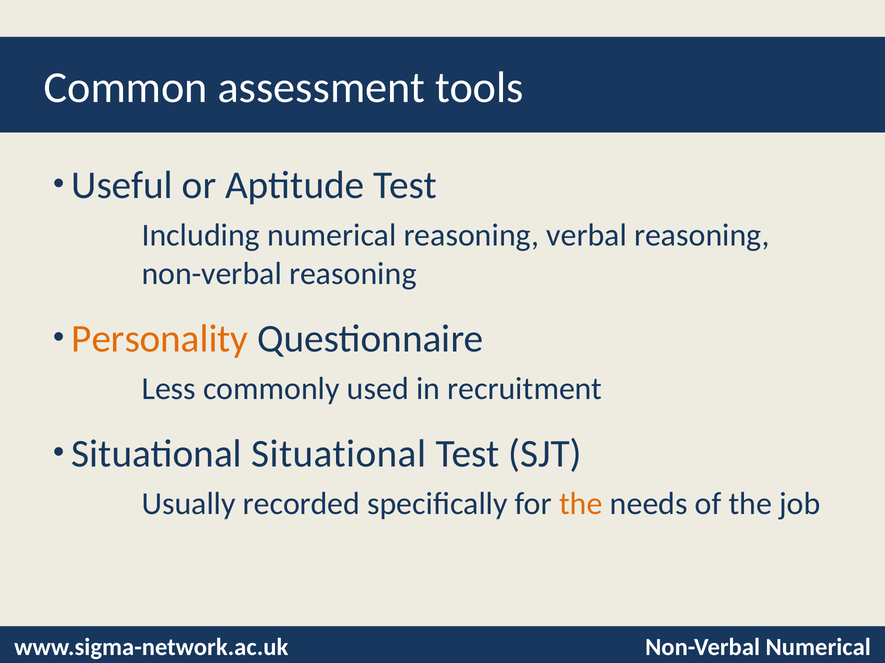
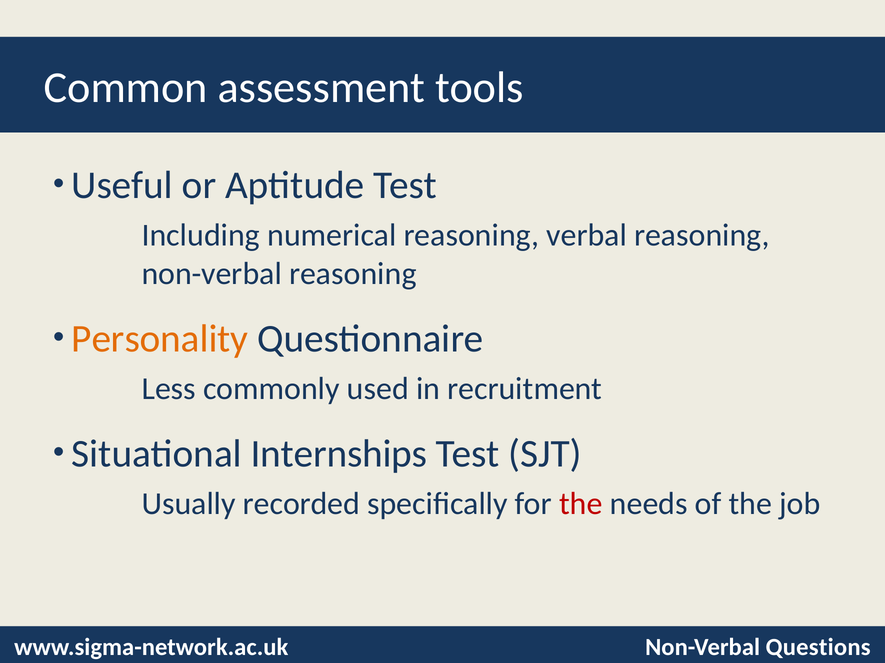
Situational Situational: Situational -> Internships
the at (581, 504) colour: orange -> red
Numerical at (818, 648): Numerical -> Questions
